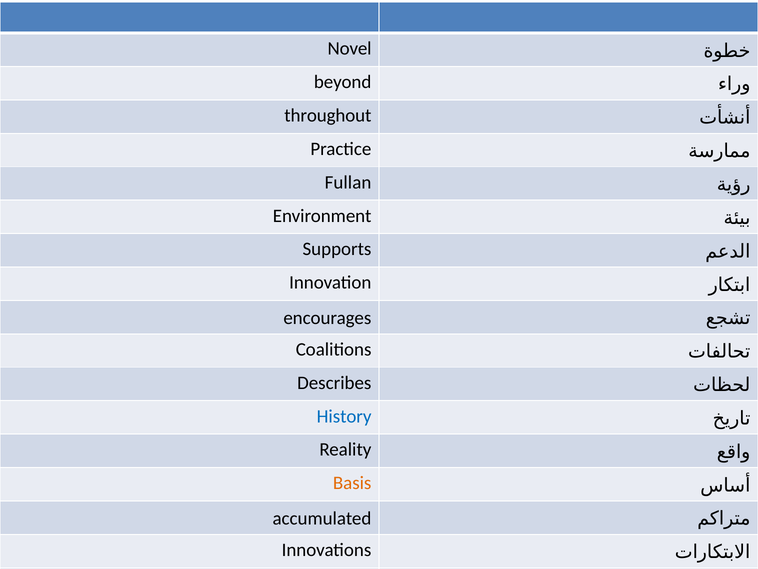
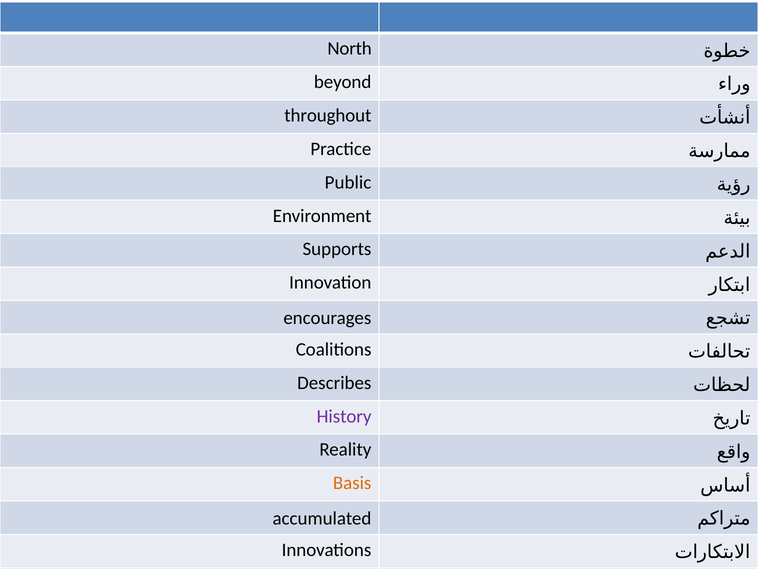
Novel: Novel -> North
Fullan: Fullan -> Public
History colour: blue -> purple
